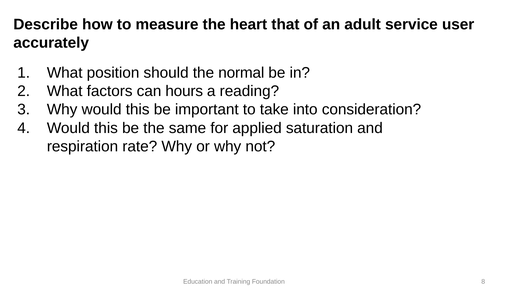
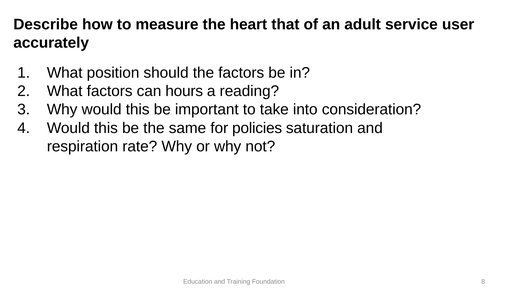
the normal: normal -> factors
applied: applied -> policies
